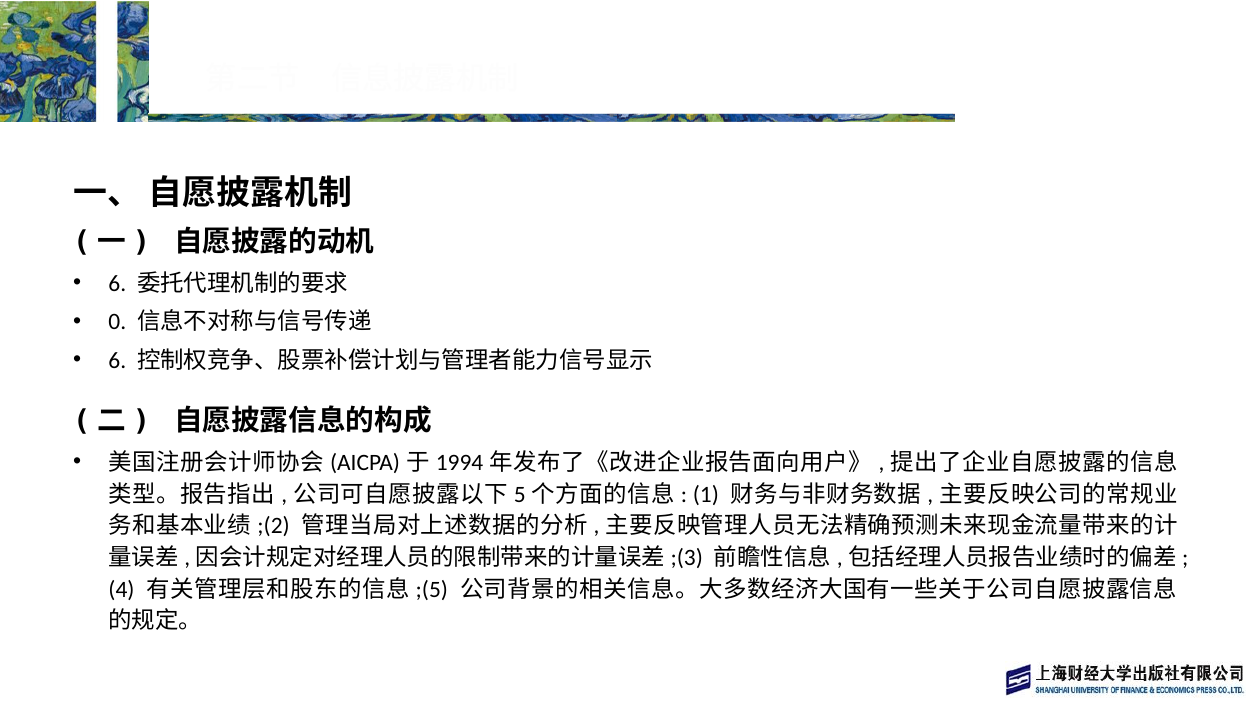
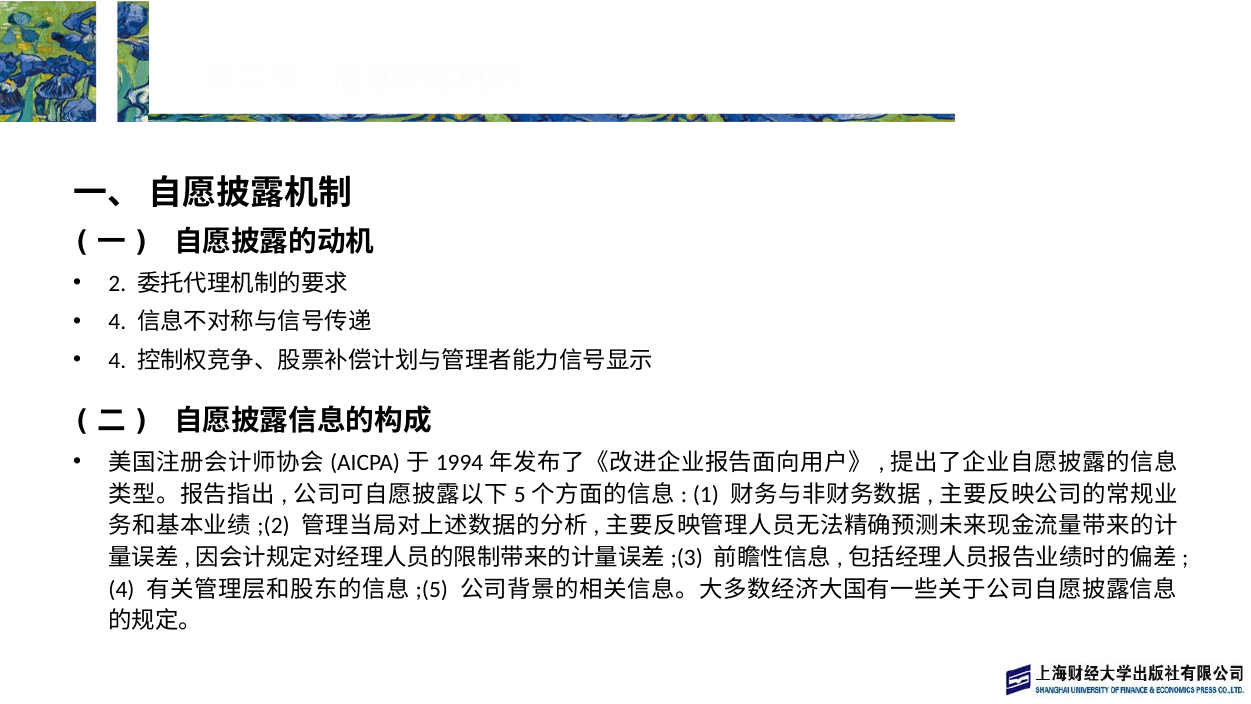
6 at (117, 283): 6 -> 2
0 at (117, 322): 0 -> 4
6 at (117, 361): 6 -> 4
